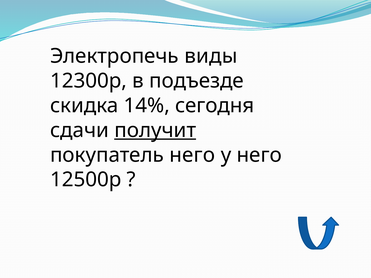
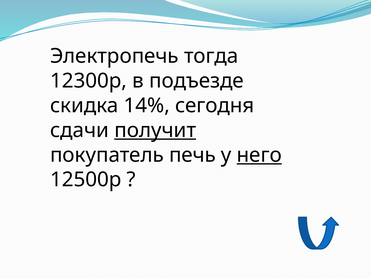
виды: виды -> тогда
покупатель него: него -> печь
него at (259, 155) underline: none -> present
